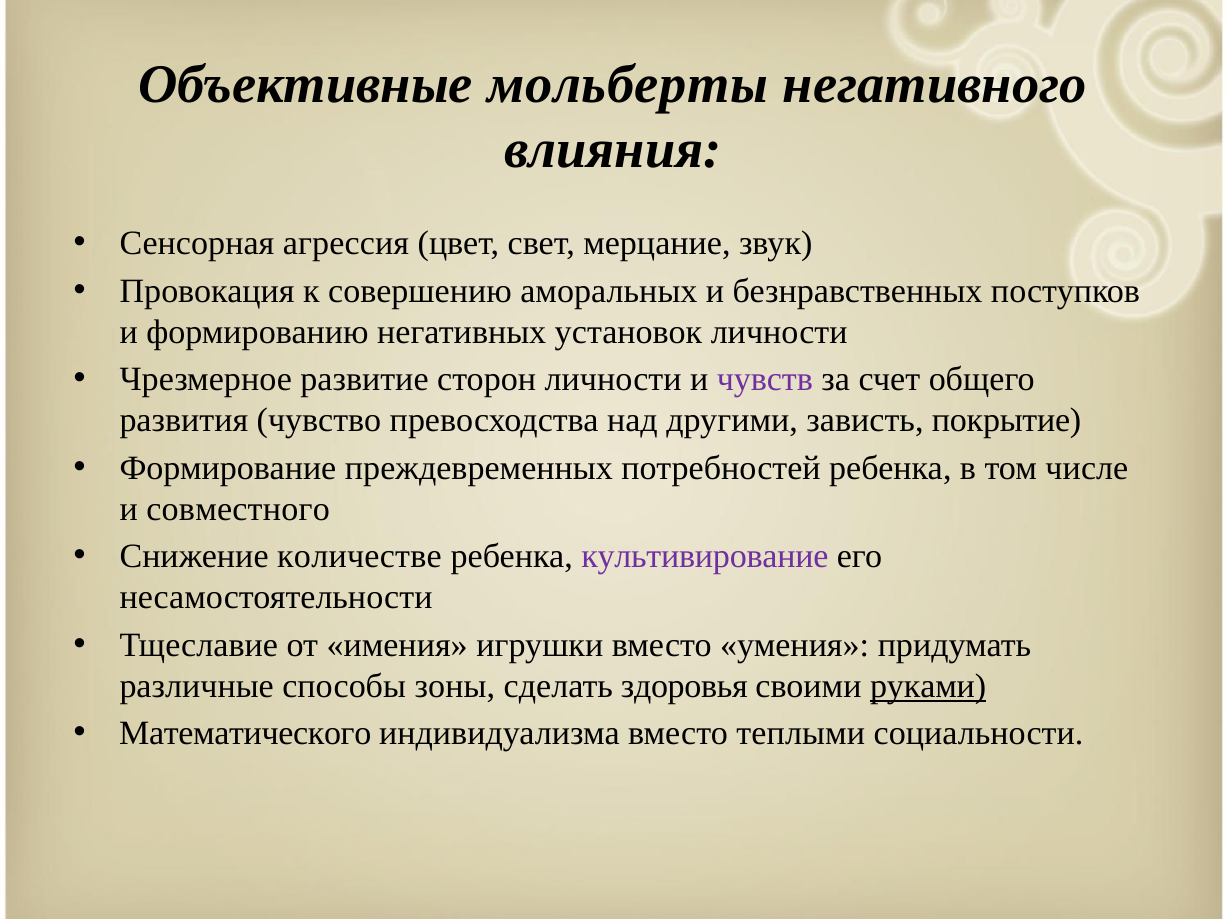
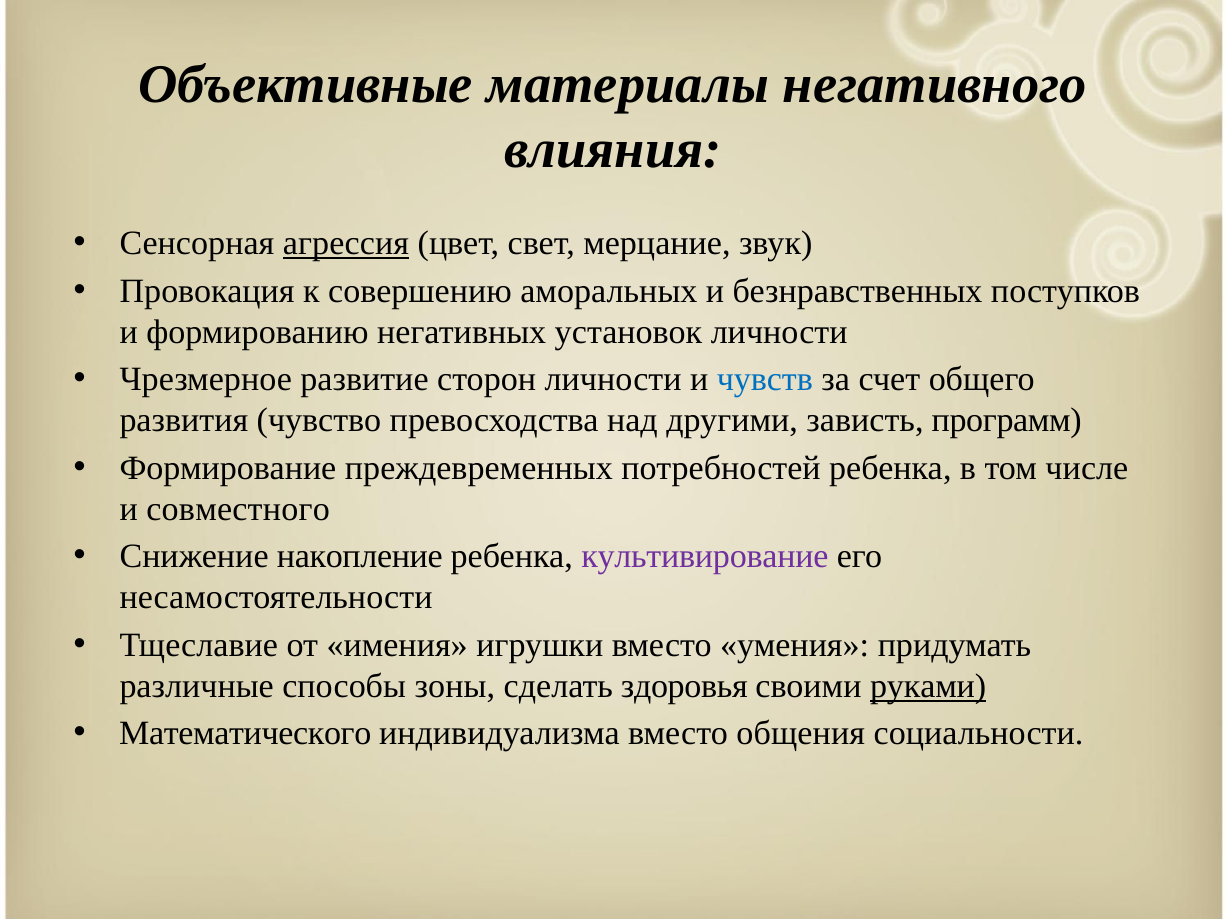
мольберты: мольберты -> материалы
агрессия underline: none -> present
чувств colour: purple -> blue
покрытие: покрытие -> программ
количестве: количестве -> накопление
теплыми: теплыми -> общения
